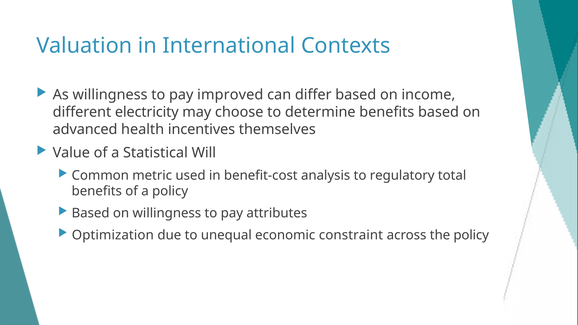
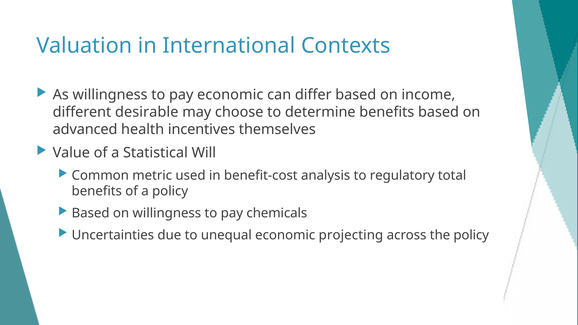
pay improved: improved -> economic
electricity: electricity -> desirable
attributes: attributes -> chemicals
Optimization: Optimization -> Uncertainties
constraint: constraint -> projecting
